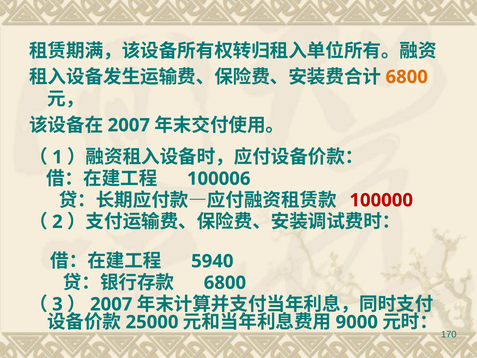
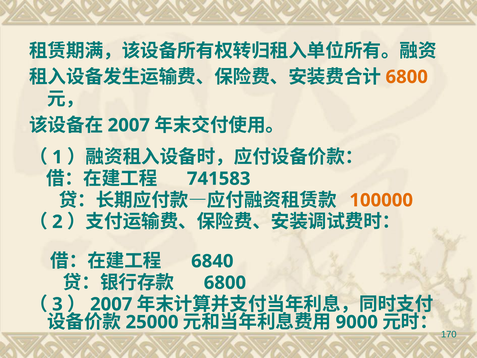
100006: 100006 -> 741583
100000 colour: red -> orange
5940: 5940 -> 6840
